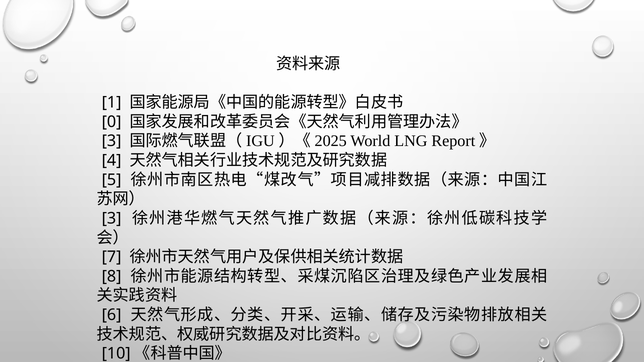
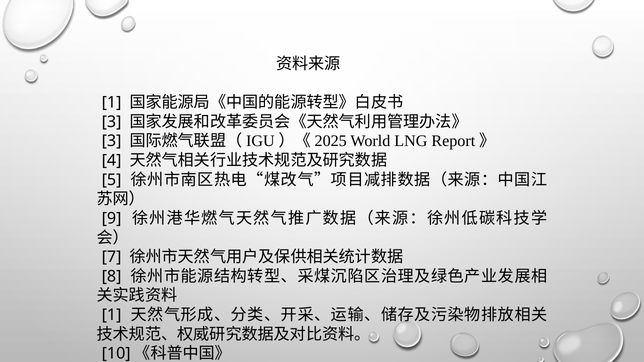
0 at (112, 122): 0 -> 3
3 at (112, 219): 3 -> 9
6 at (112, 315): 6 -> 1
